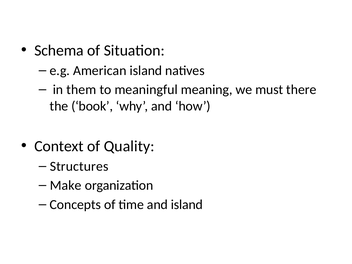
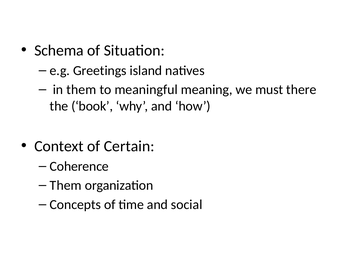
American: American -> Greetings
Quality: Quality -> Certain
Structures: Structures -> Coherence
Make at (66, 185): Make -> Them
and island: island -> social
